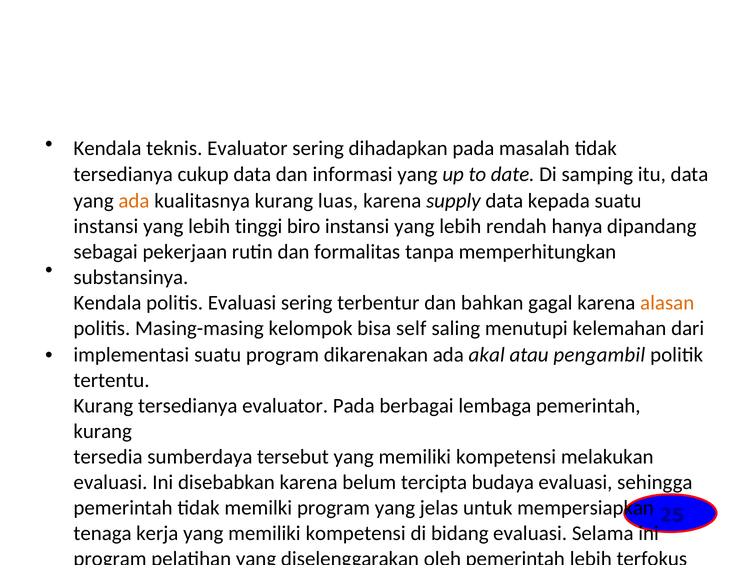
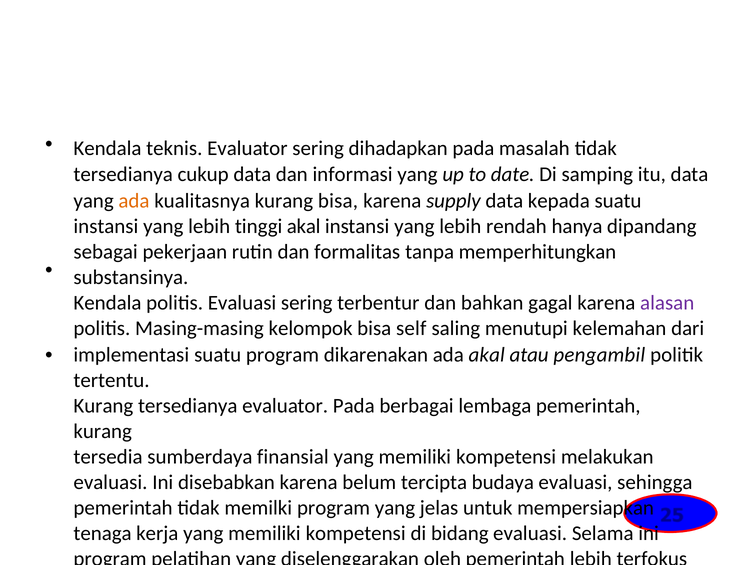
kurang luas: luas -> bisa
tinggi biro: biro -> akal
alasan colour: orange -> purple
tersebut: tersebut -> finansial
